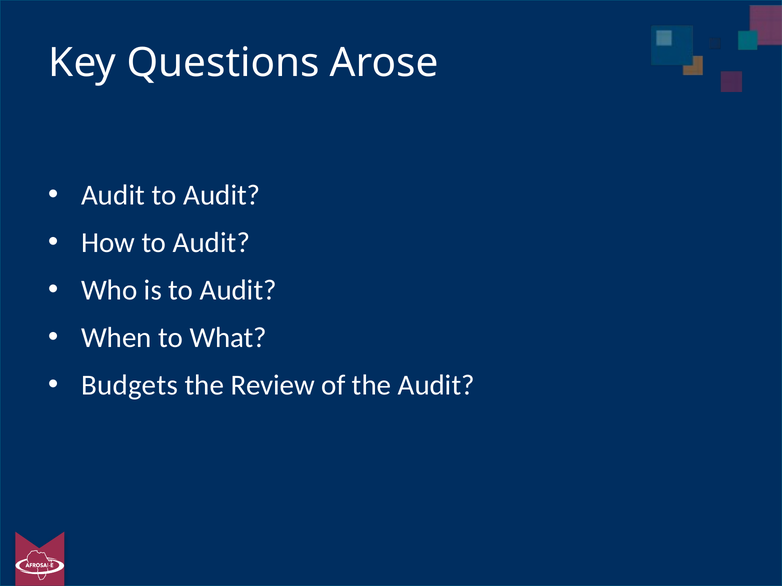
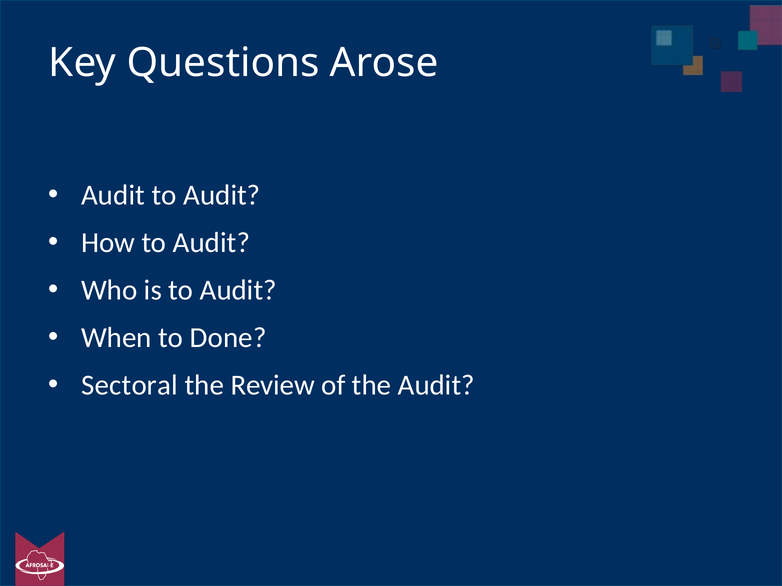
What: What -> Done
Budgets: Budgets -> Sectoral
